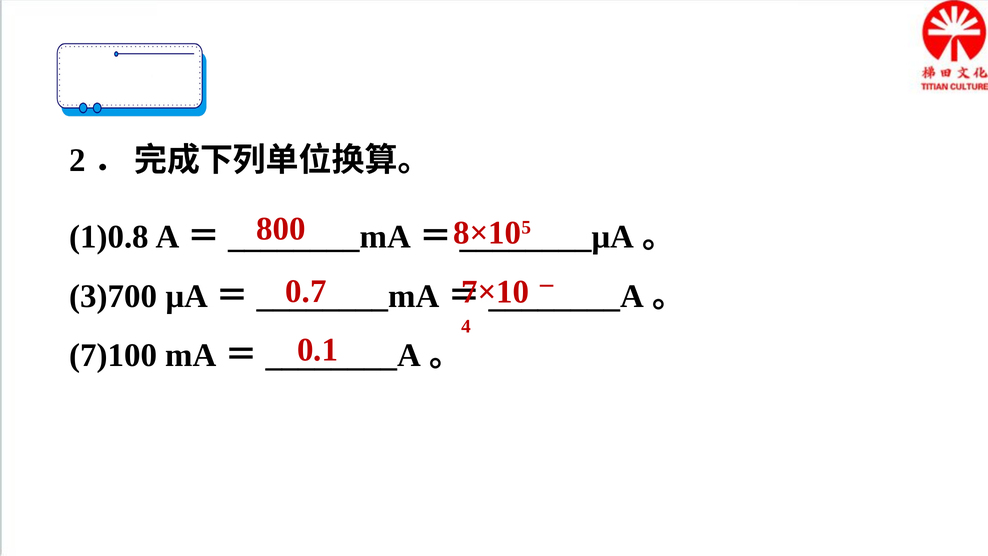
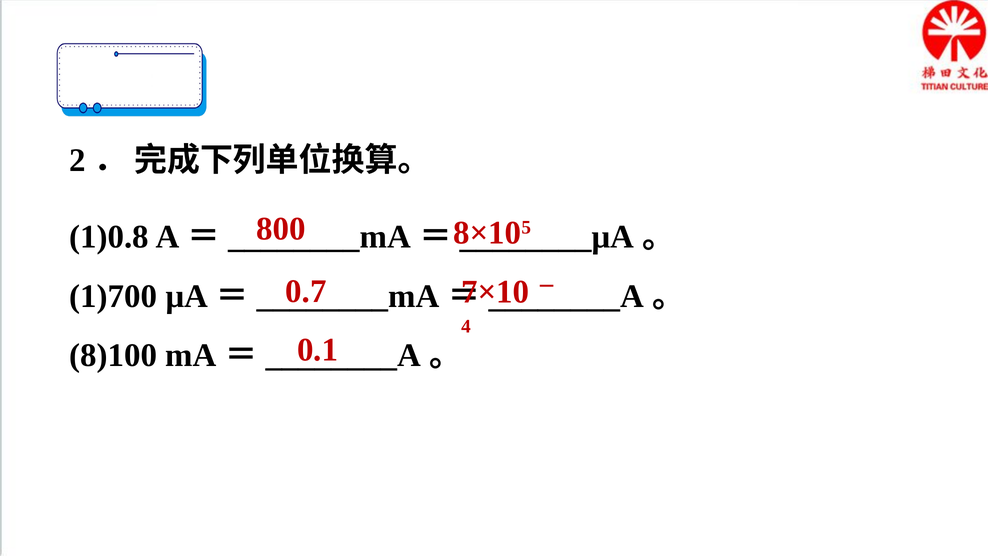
3)700: 3)700 -> 1)700
7)100: 7)100 -> 8)100
